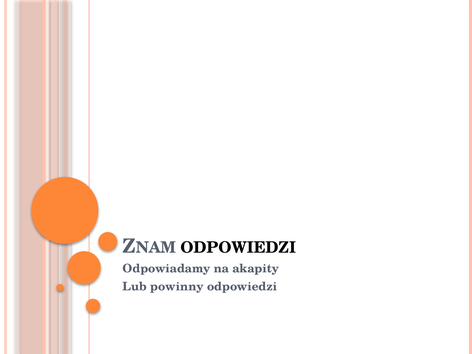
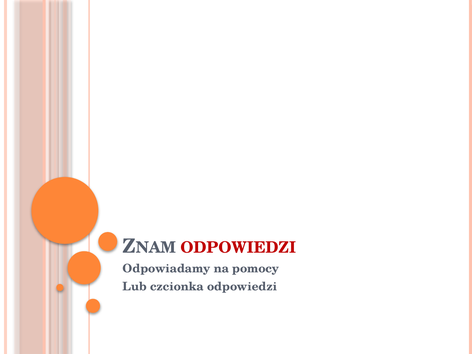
ODPOWIEDZI at (238, 248) colour: black -> red
akapity: akapity -> pomocy
powinny: powinny -> czcionka
